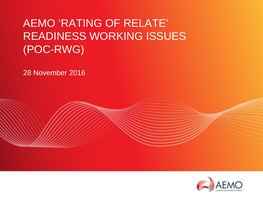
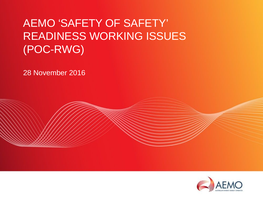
AEMO RATING: RATING -> SAFETY
OF RELATE: RELATE -> SAFETY
